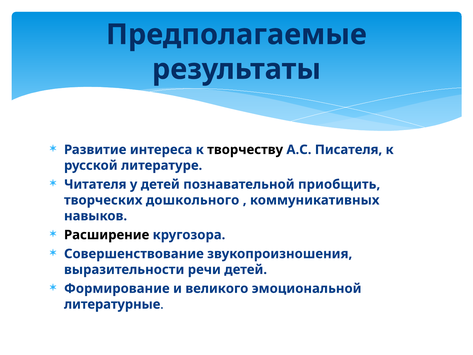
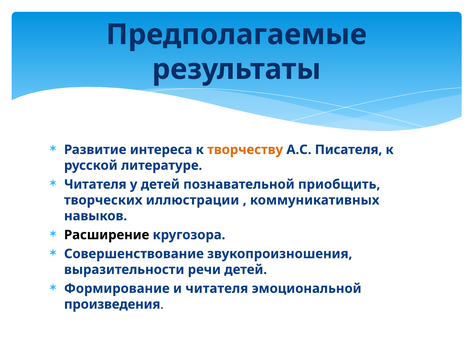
творчеству colour: black -> orange
дошкольного: дошкольного -> иллюстрации
и великого: великого -> читателя
литературные: литературные -> произведения
